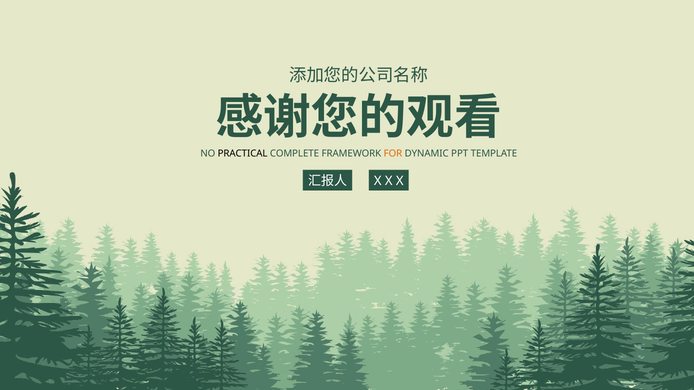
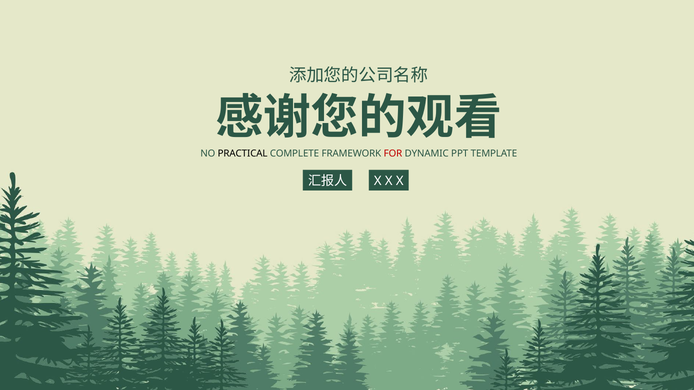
FOR colour: orange -> red
